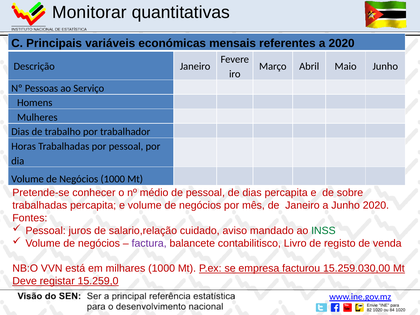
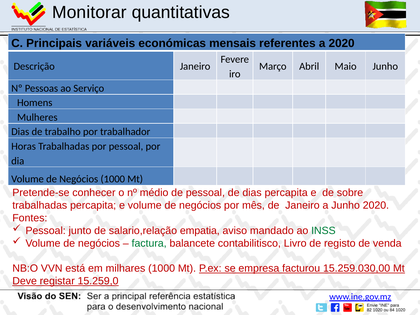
juros: juros -> junto
cuidado: cuidado -> empatia
factura colour: purple -> green
